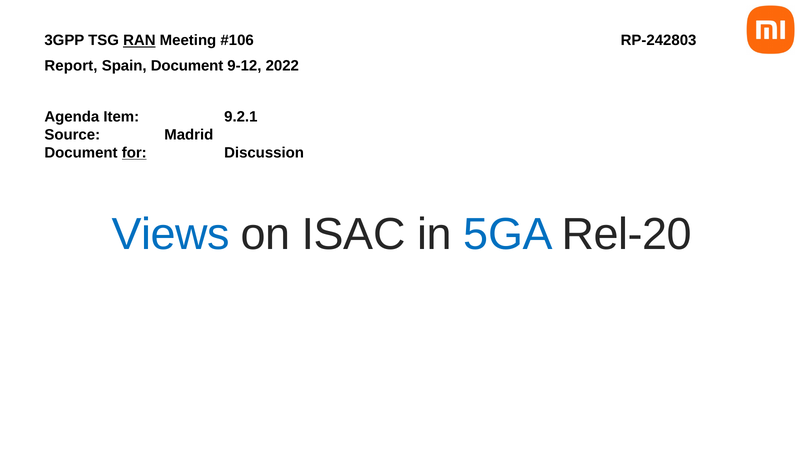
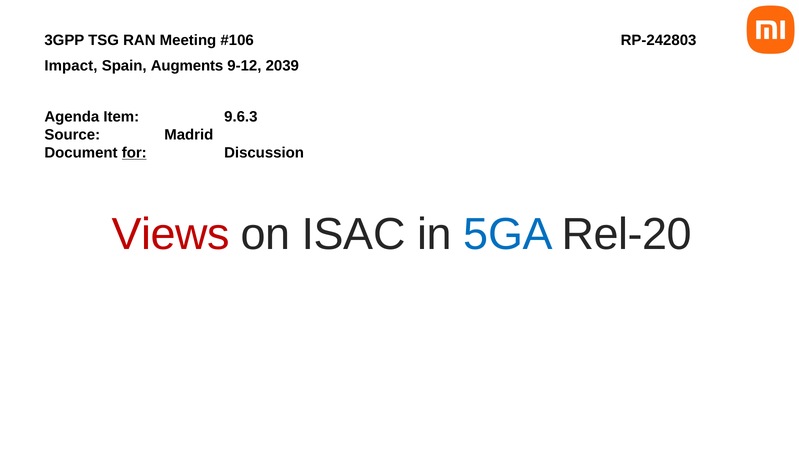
RAN underline: present -> none
Report: Report -> Impact
Spain Document: Document -> Augments
2022: 2022 -> 2039
9.2.1: 9.2.1 -> 9.6.3
Views colour: blue -> red
